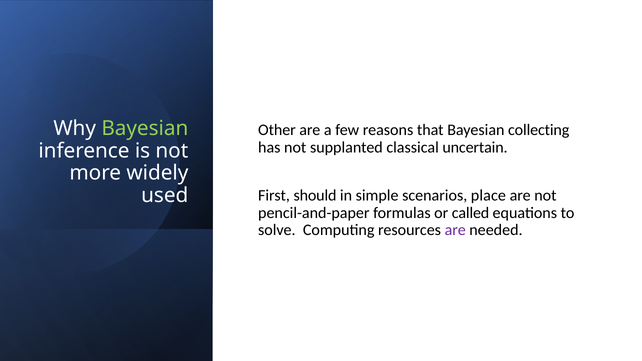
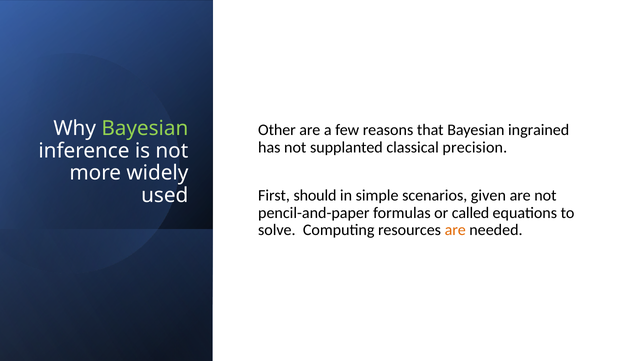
collecting: collecting -> ingrained
uncertain: uncertain -> precision
place: place -> given
are at (455, 230) colour: purple -> orange
